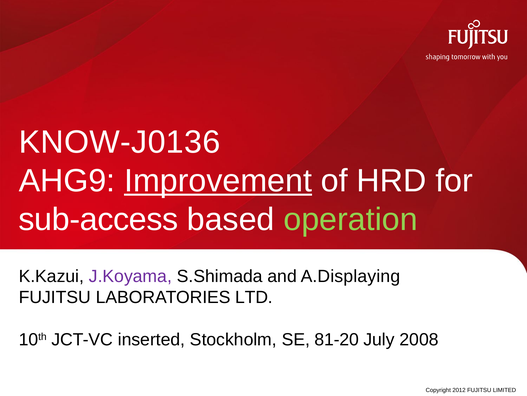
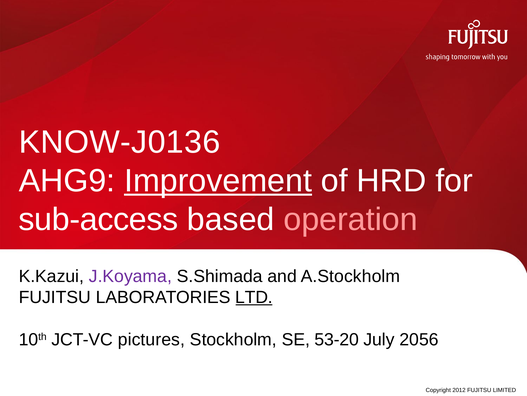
operation colour: light green -> pink
A.Displaying: A.Displaying -> A.Stockholm
LTD underline: none -> present
inserted: inserted -> pictures
81-20: 81-20 -> 53-20
2008: 2008 -> 2056
